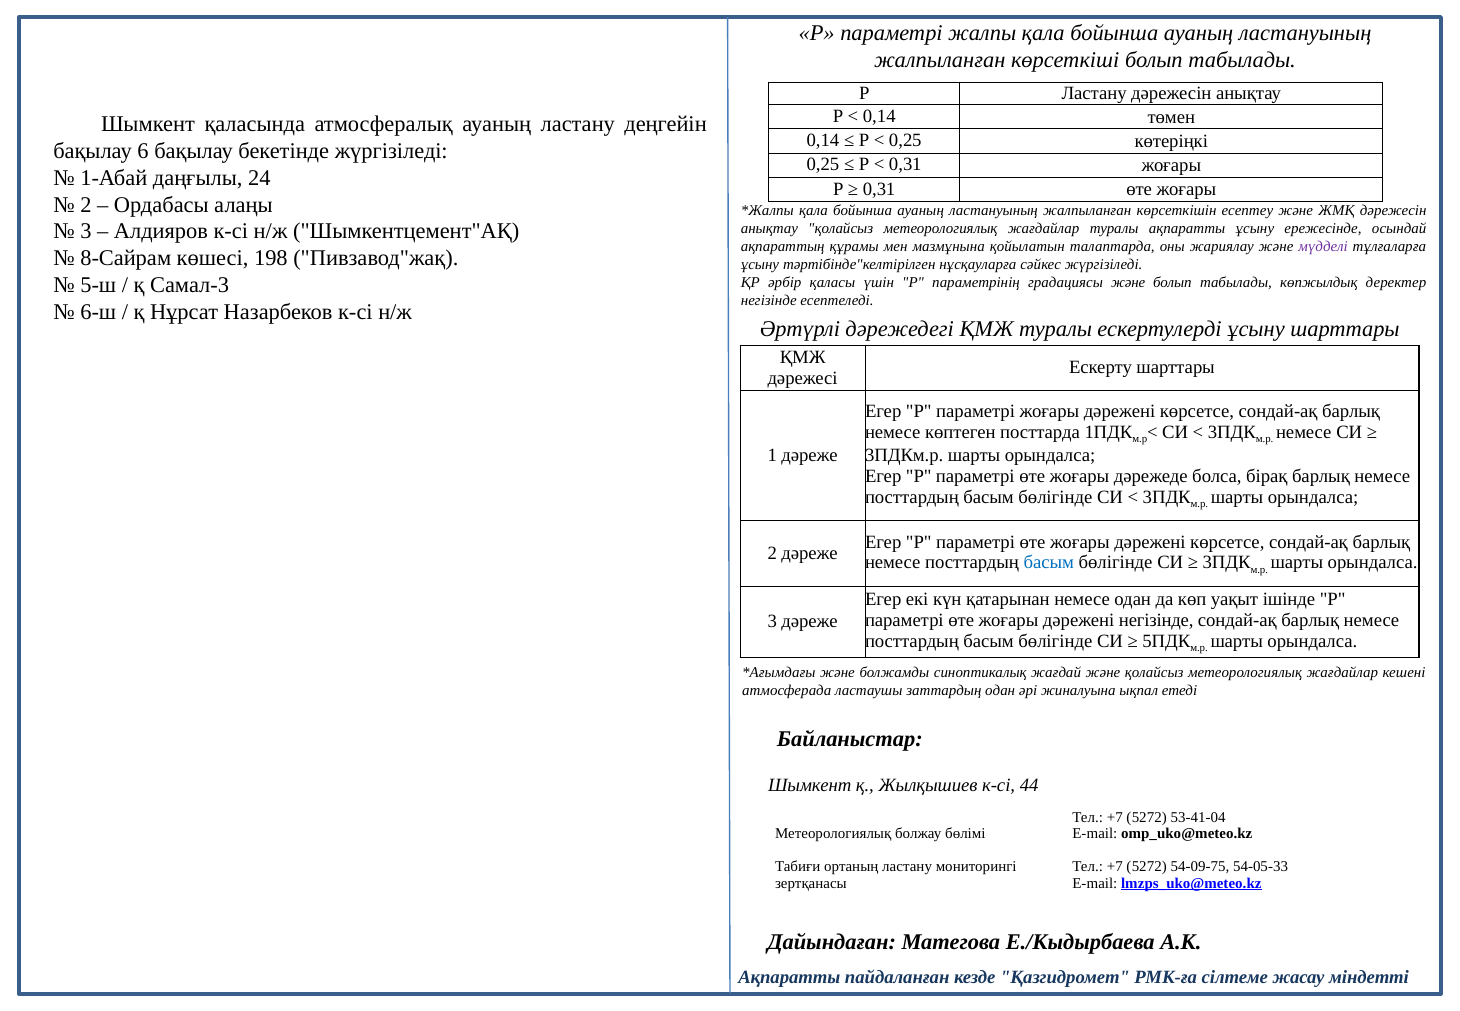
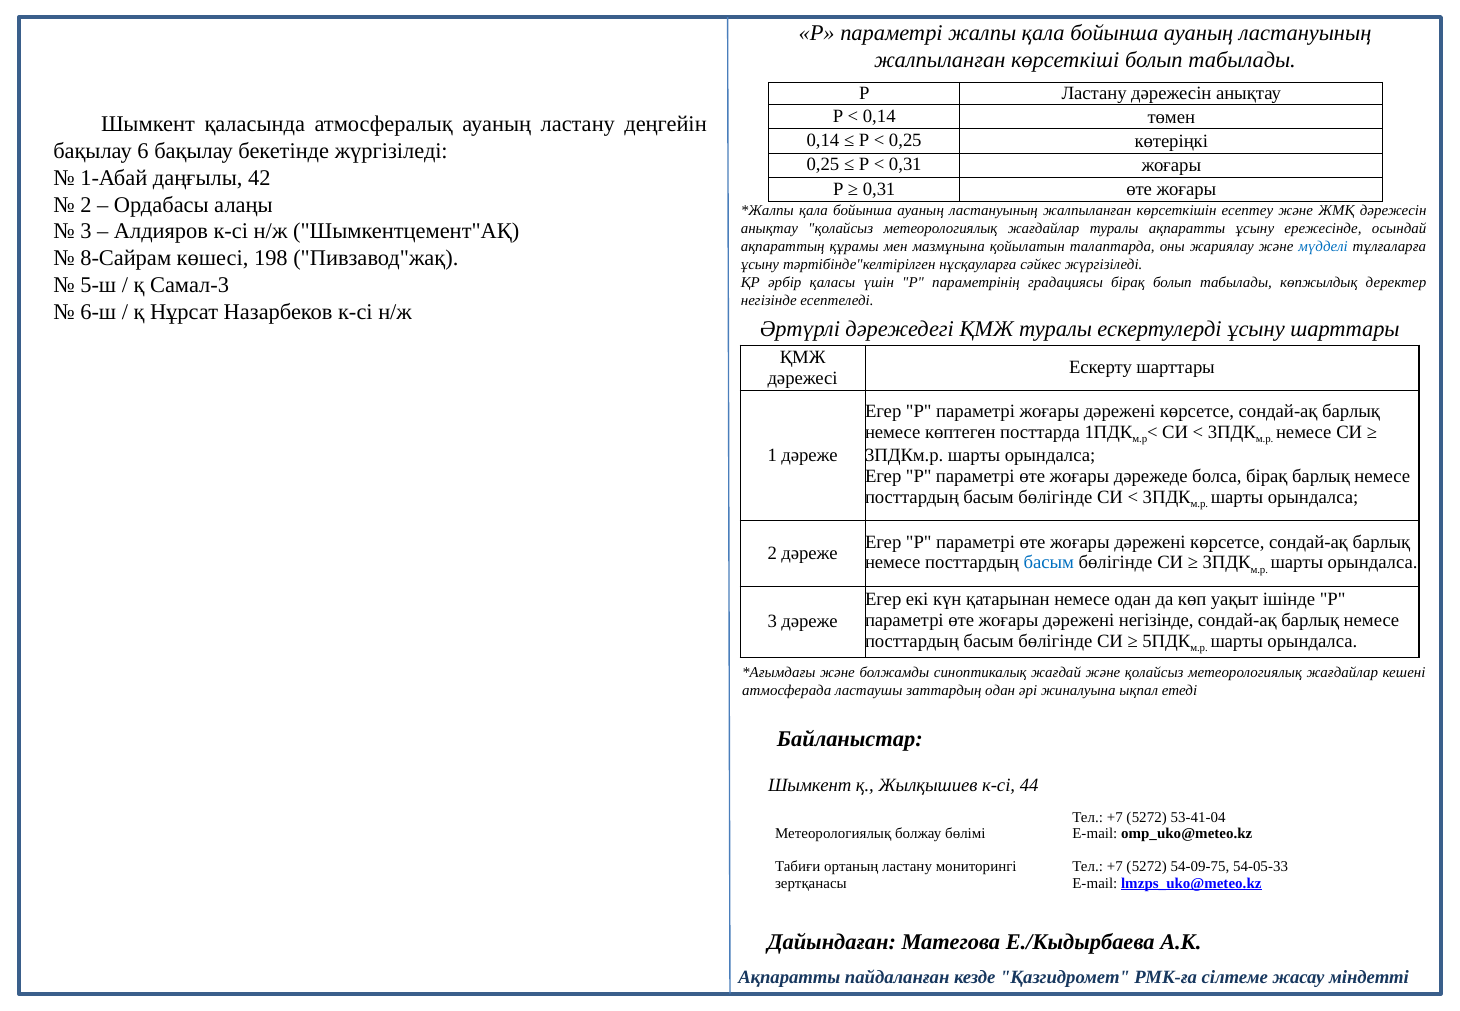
24: 24 -> 42
мүдделі colour: purple -> blue
градациясы және: және -> бірақ
